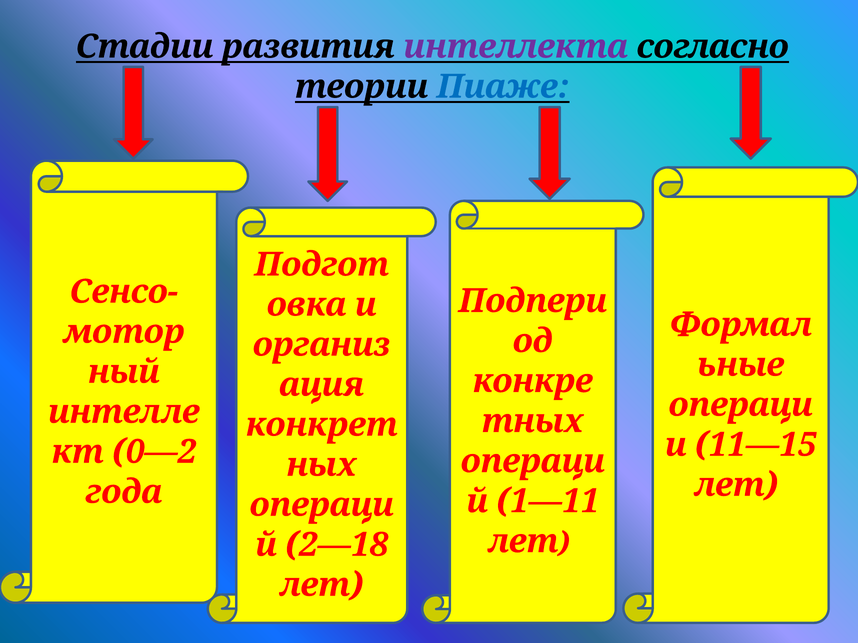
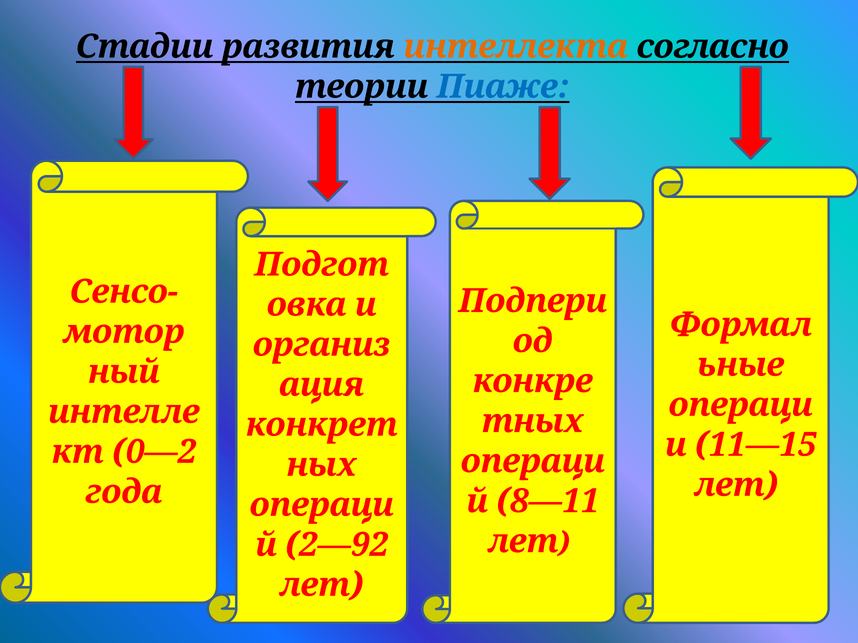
интеллекта colour: purple -> orange
1—11: 1—11 -> 8—11
2—18: 2—18 -> 2—92
